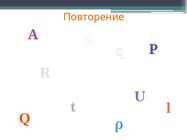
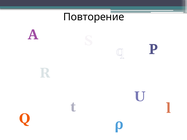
Повторение colour: orange -> black
